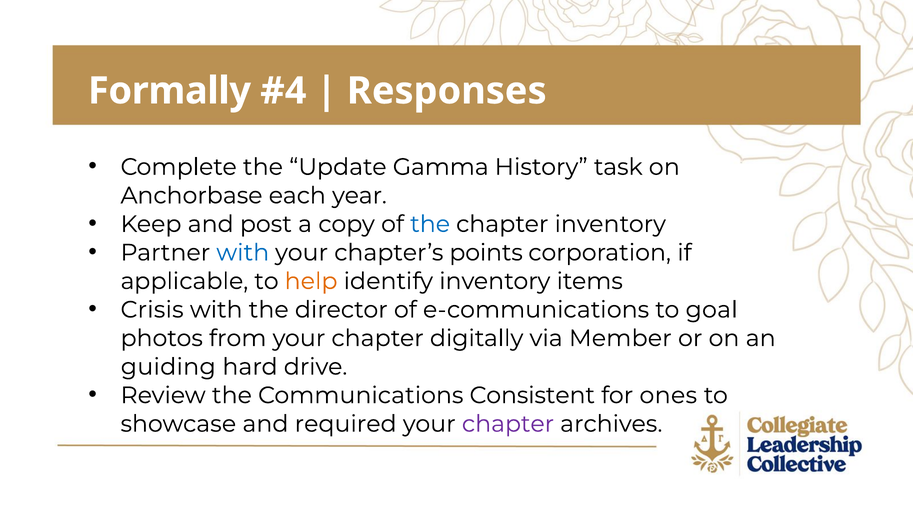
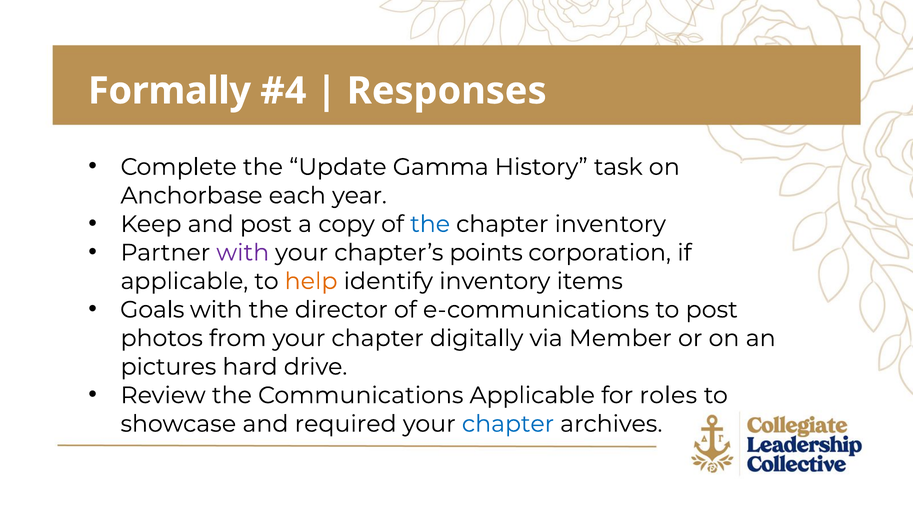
with at (243, 253) colour: blue -> purple
Crisis: Crisis -> Goals
to goal: goal -> post
guiding: guiding -> pictures
Communications Consistent: Consistent -> Applicable
ones: ones -> roles
chapter at (508, 424) colour: purple -> blue
